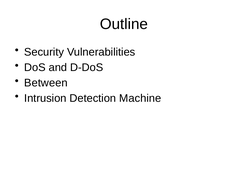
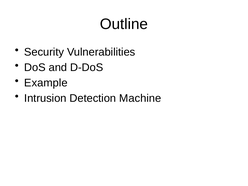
Between: Between -> Example
